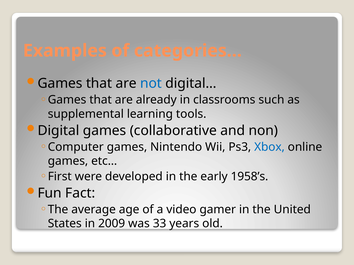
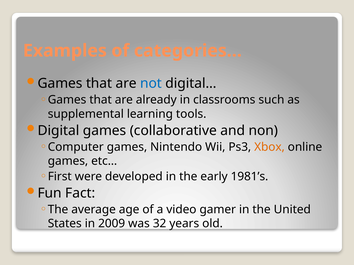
Xbox colour: blue -> orange
1958’s: 1958’s -> 1981’s
33: 33 -> 32
